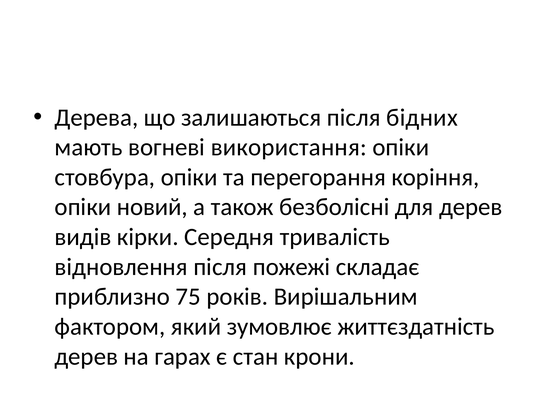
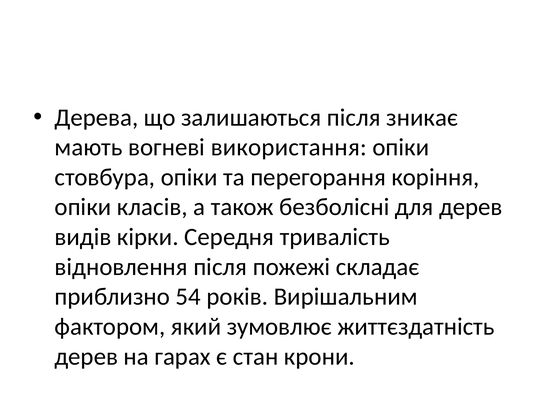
бідних: бідних -> зникає
новий: новий -> класів
75: 75 -> 54
